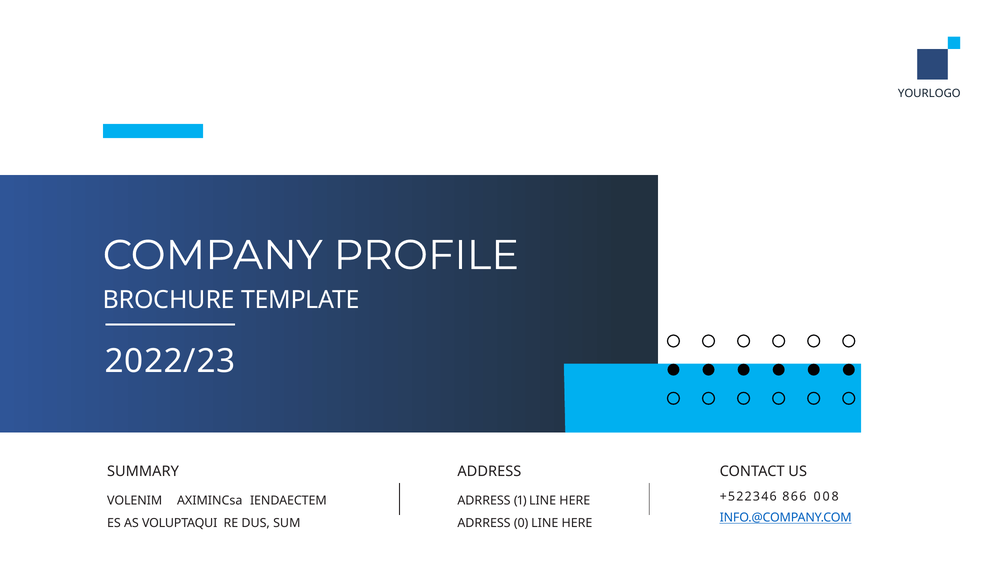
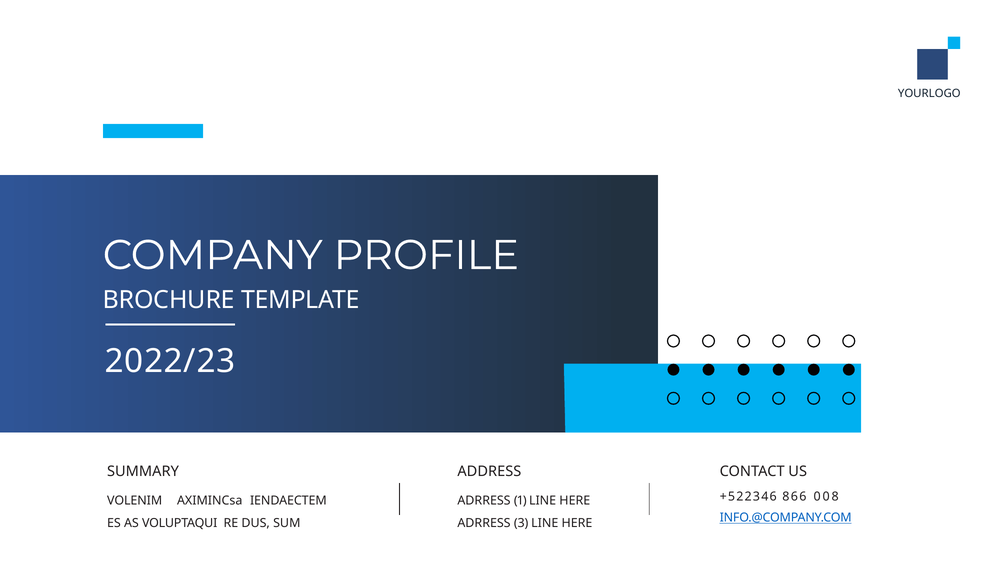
0: 0 -> 3
